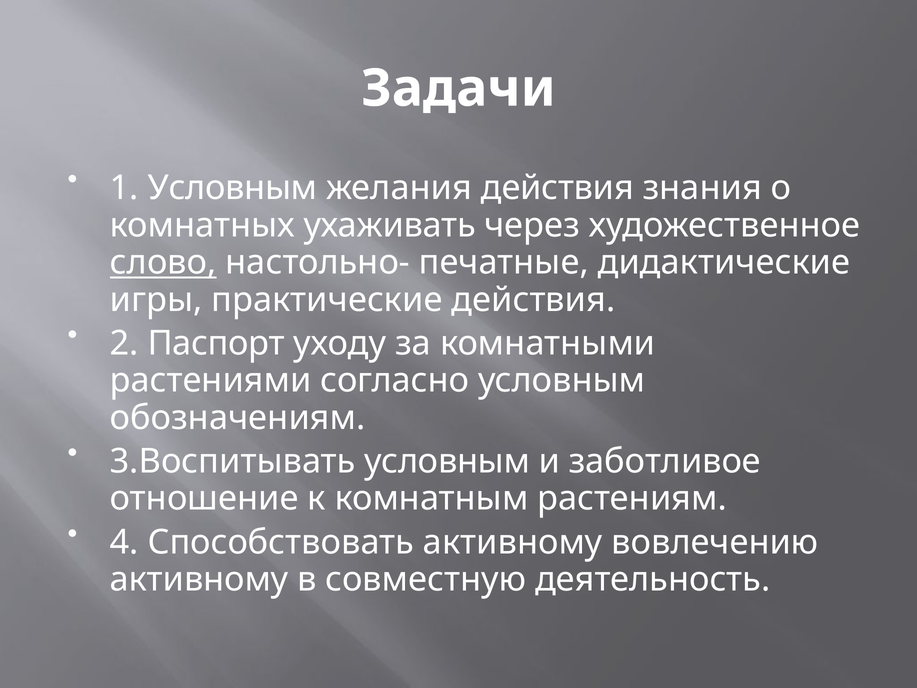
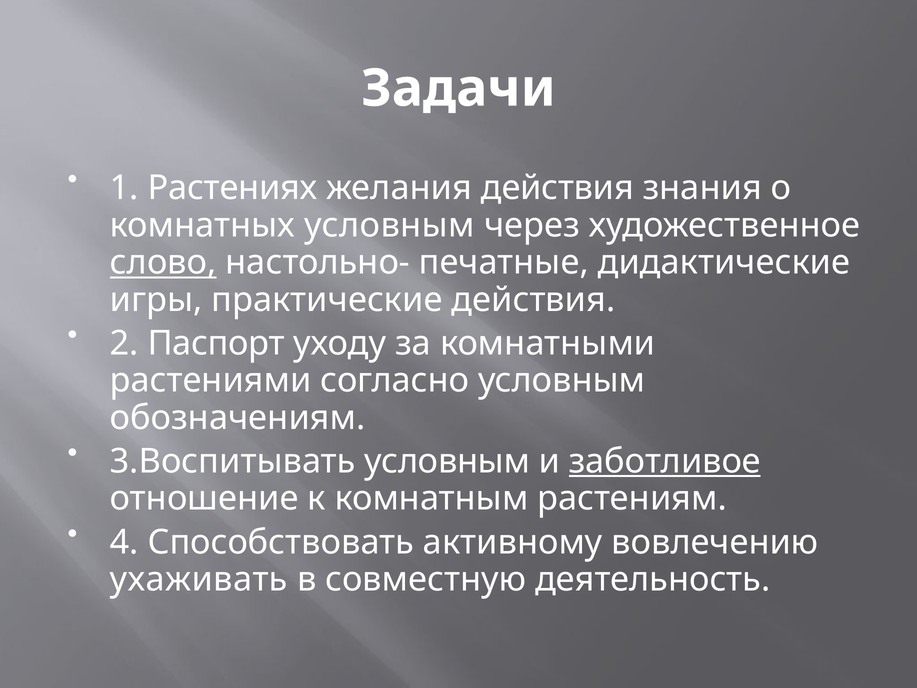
1 Условным: Условным -> Растениях
комнатных ухаживать: ухаживать -> условным
заботливое underline: none -> present
активному at (199, 579): активному -> ухаживать
